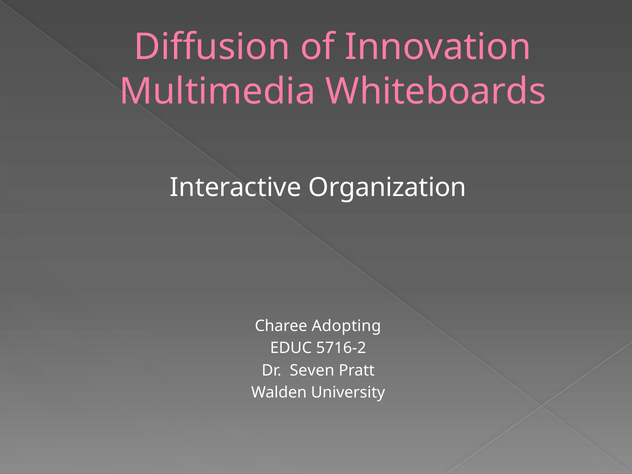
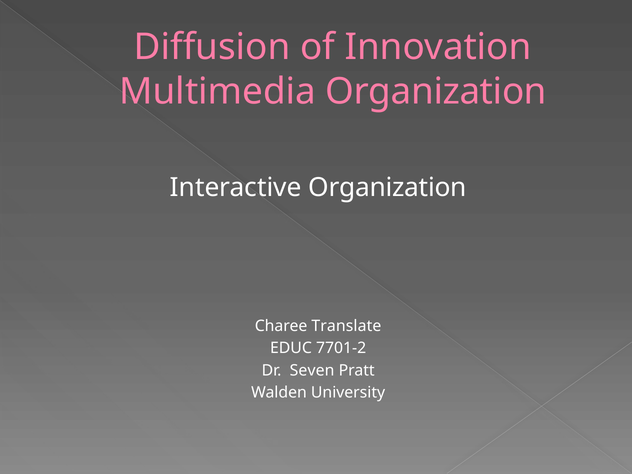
Multimedia Whiteboards: Whiteboards -> Organization
Adopting: Adopting -> Translate
5716-2: 5716-2 -> 7701-2
